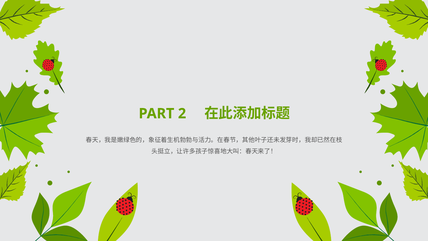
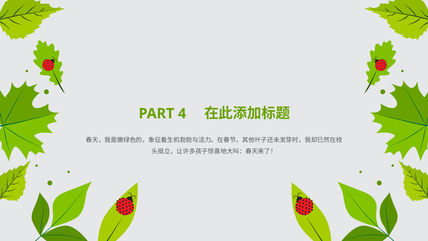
2: 2 -> 4
